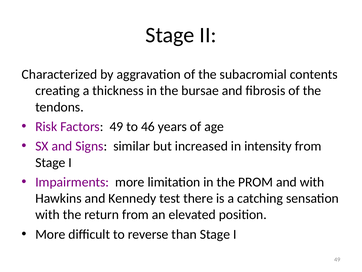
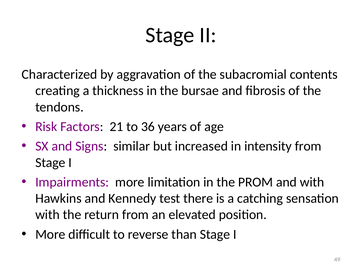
Factors 49: 49 -> 21
46: 46 -> 36
